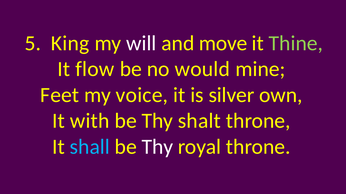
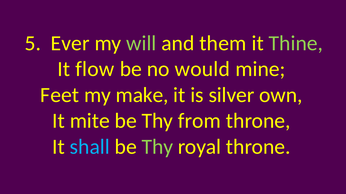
King: King -> Ever
will colour: white -> light green
move: move -> them
voice: voice -> make
with: with -> mite
shalt: shalt -> from
Thy at (157, 147) colour: white -> light green
